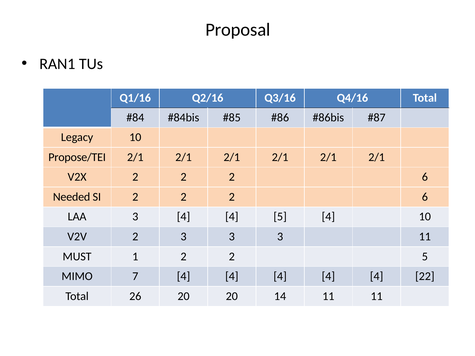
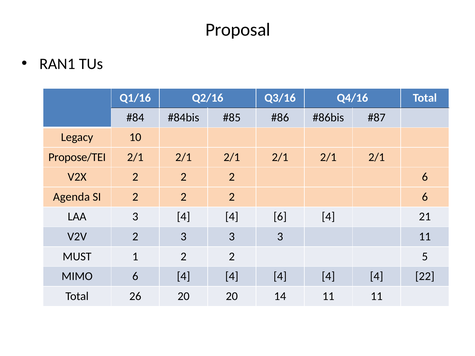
Needed: Needed -> Agenda
4 5: 5 -> 6
4 10: 10 -> 21
MIMO 7: 7 -> 6
